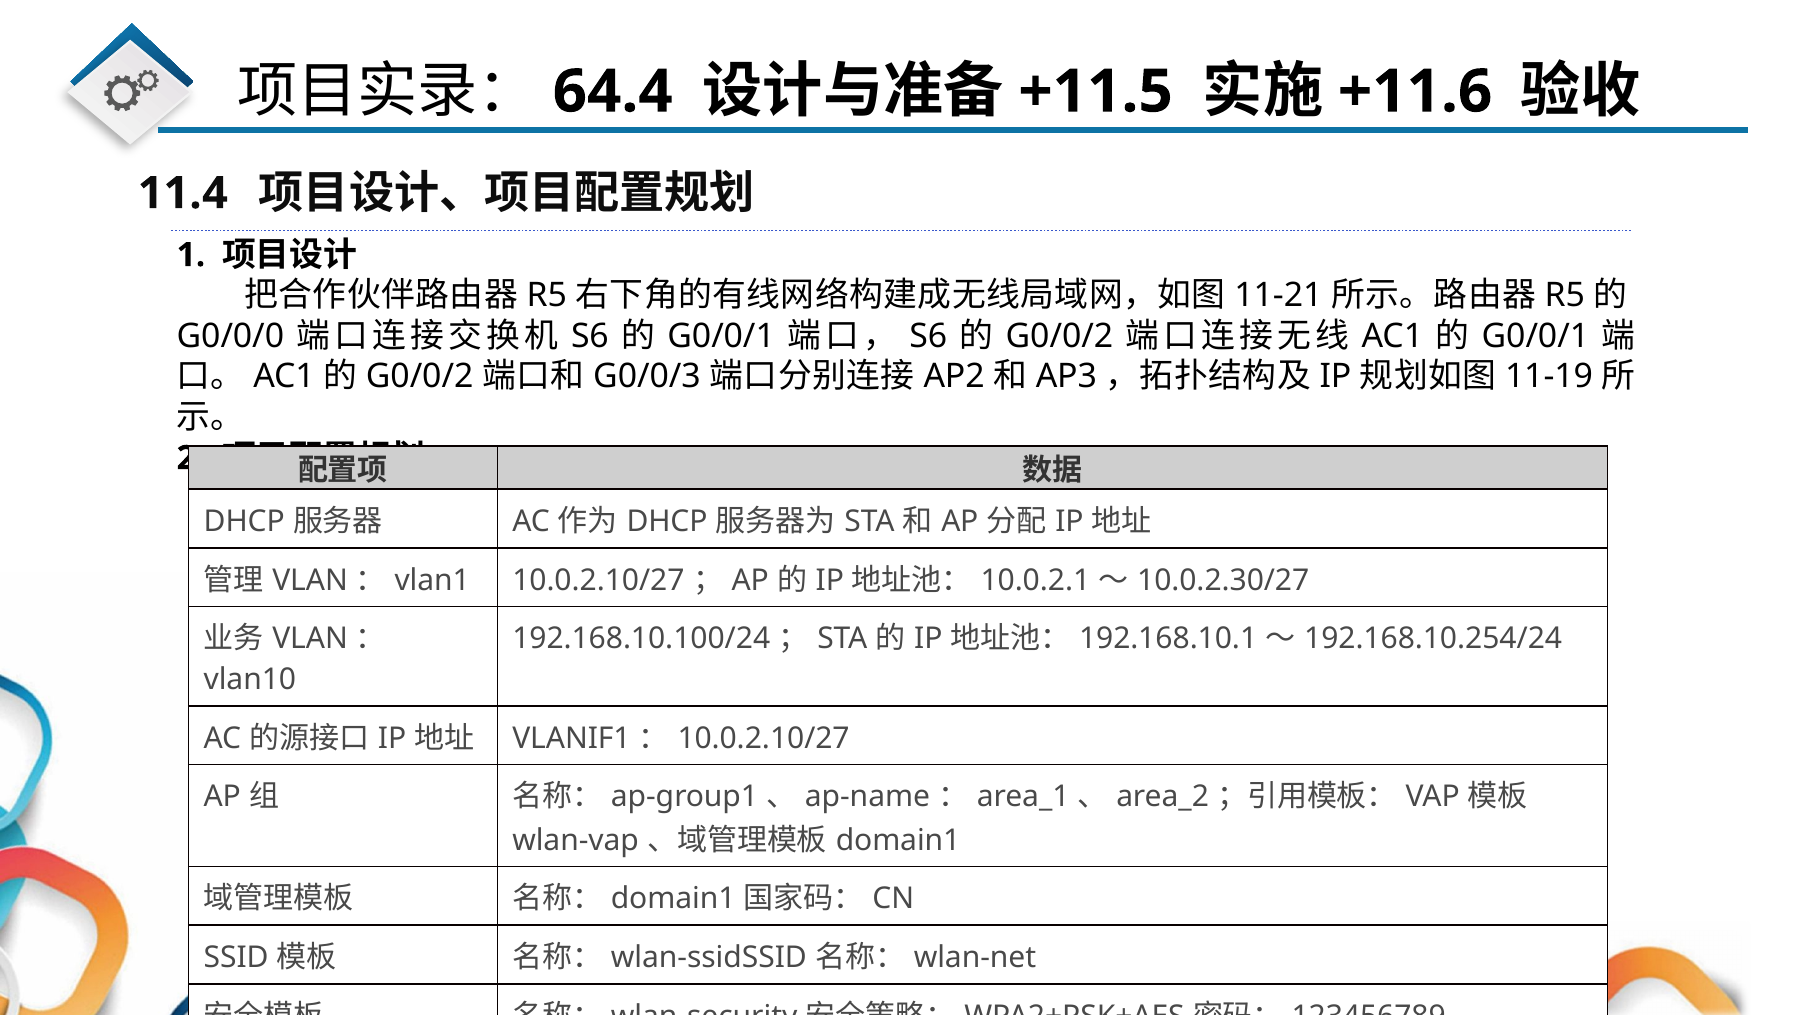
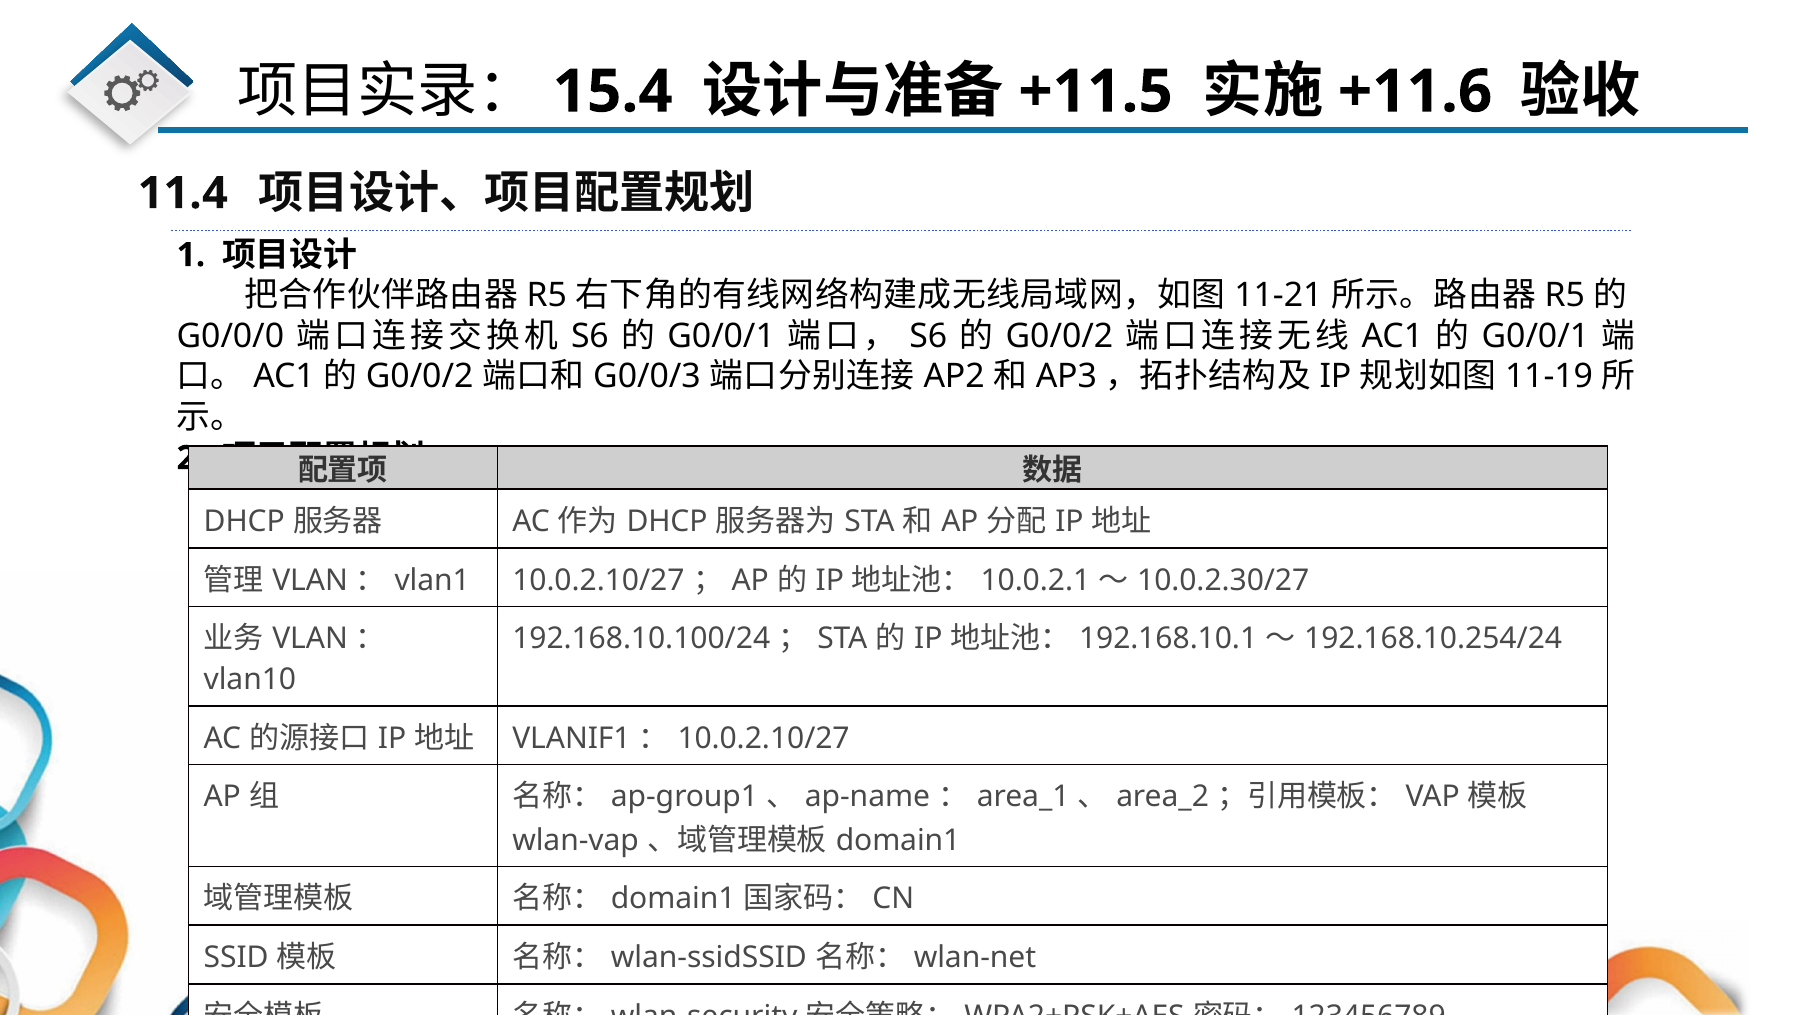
64.4: 64.4 -> 15.4
